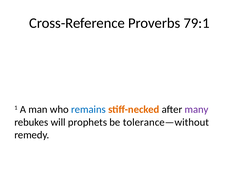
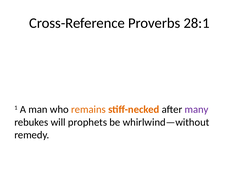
79:1: 79:1 -> 28:1
remains colour: blue -> orange
tolerance—without: tolerance—without -> whirlwind—without
